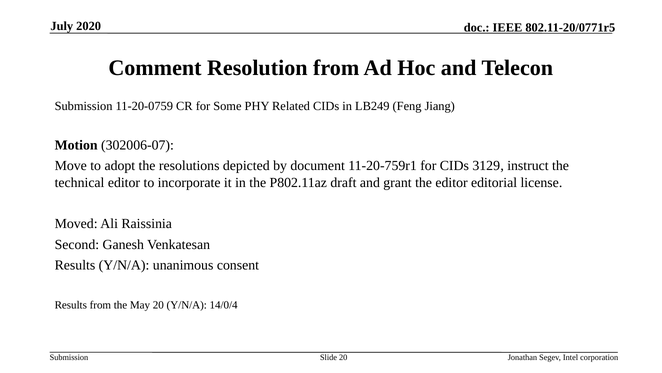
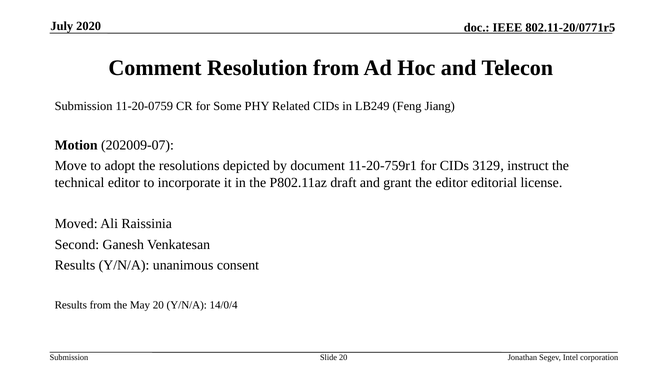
302006-07: 302006-07 -> 202009-07
